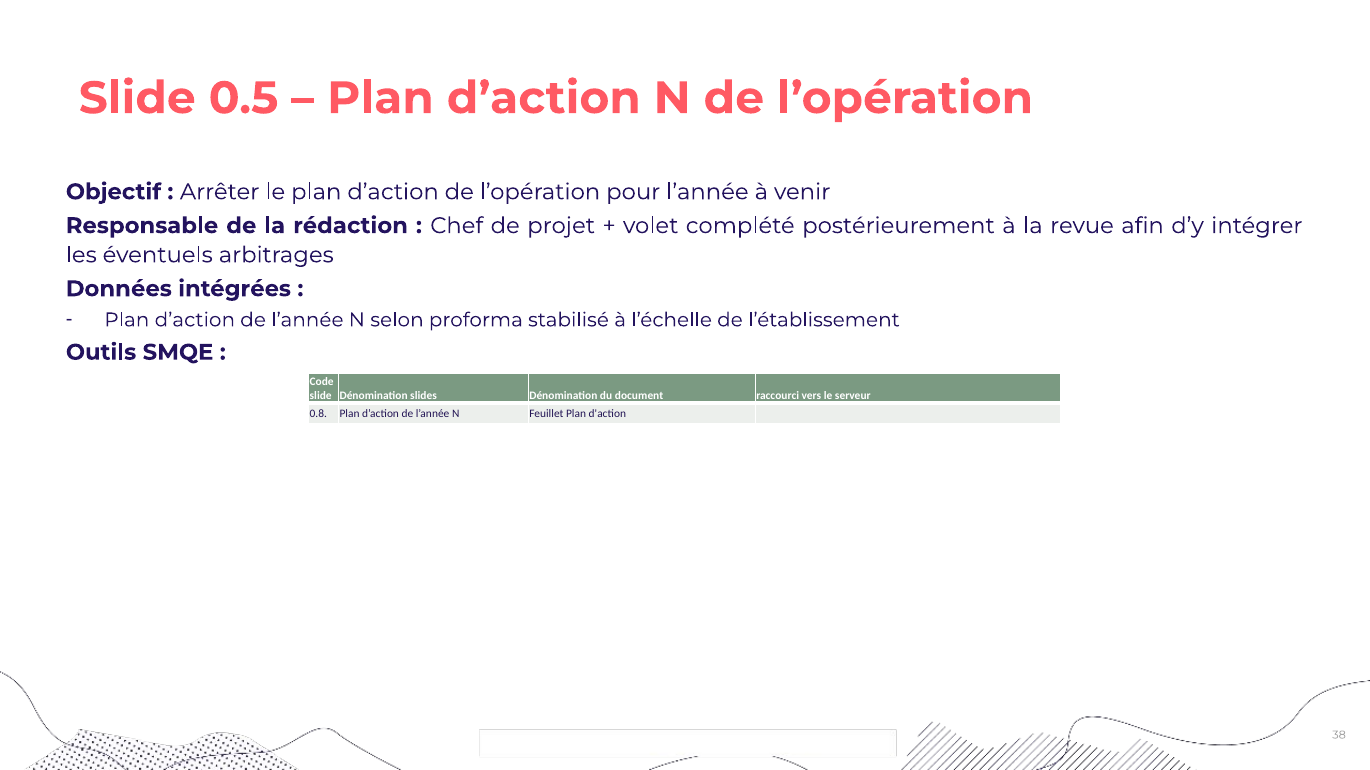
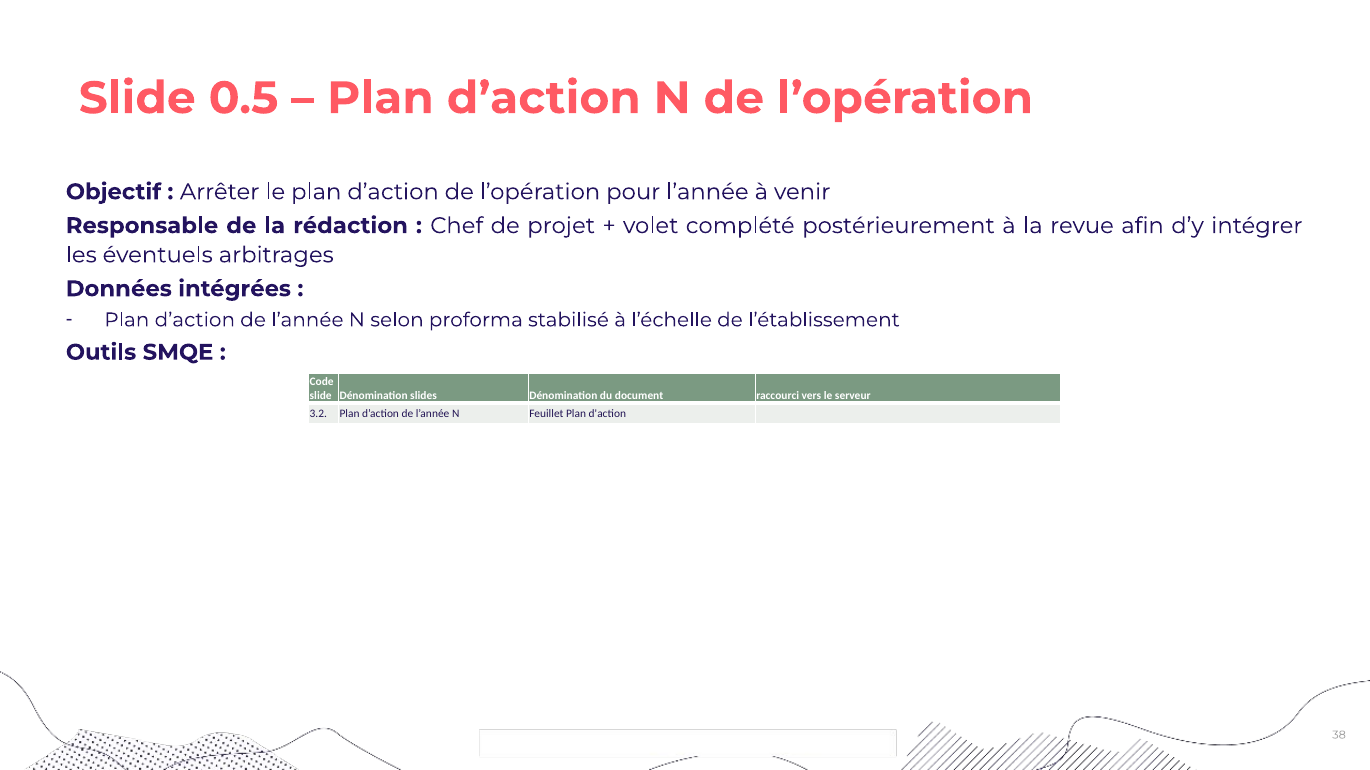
0.8: 0.8 -> 3.2
